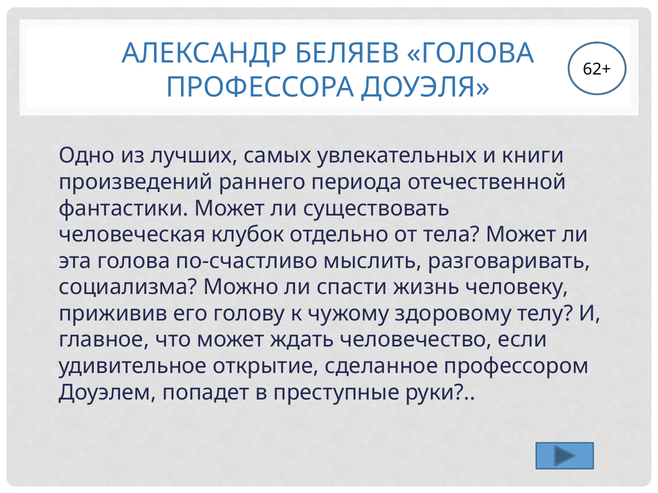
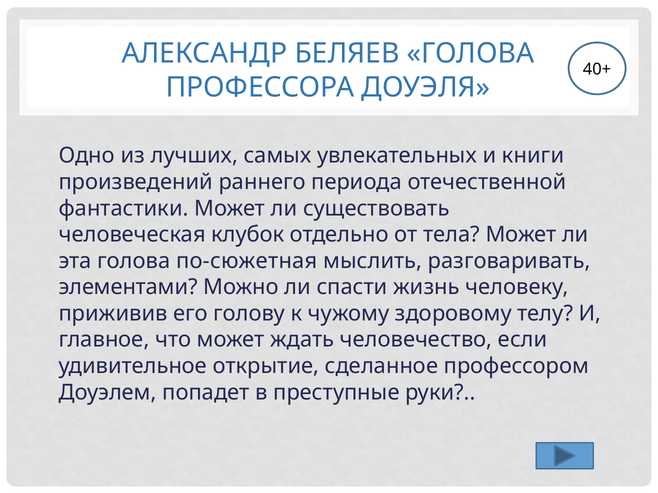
62+: 62+ -> 40+
по-счастливо: по-счастливо -> по-сюжетная
социализма: социализма -> элементами
